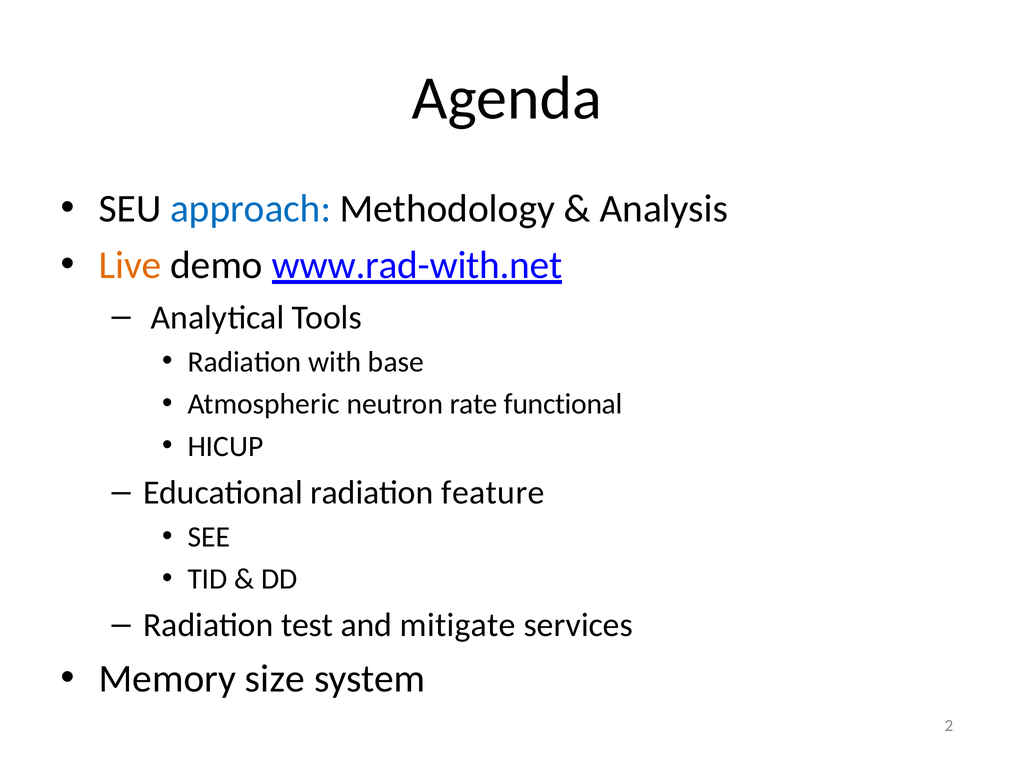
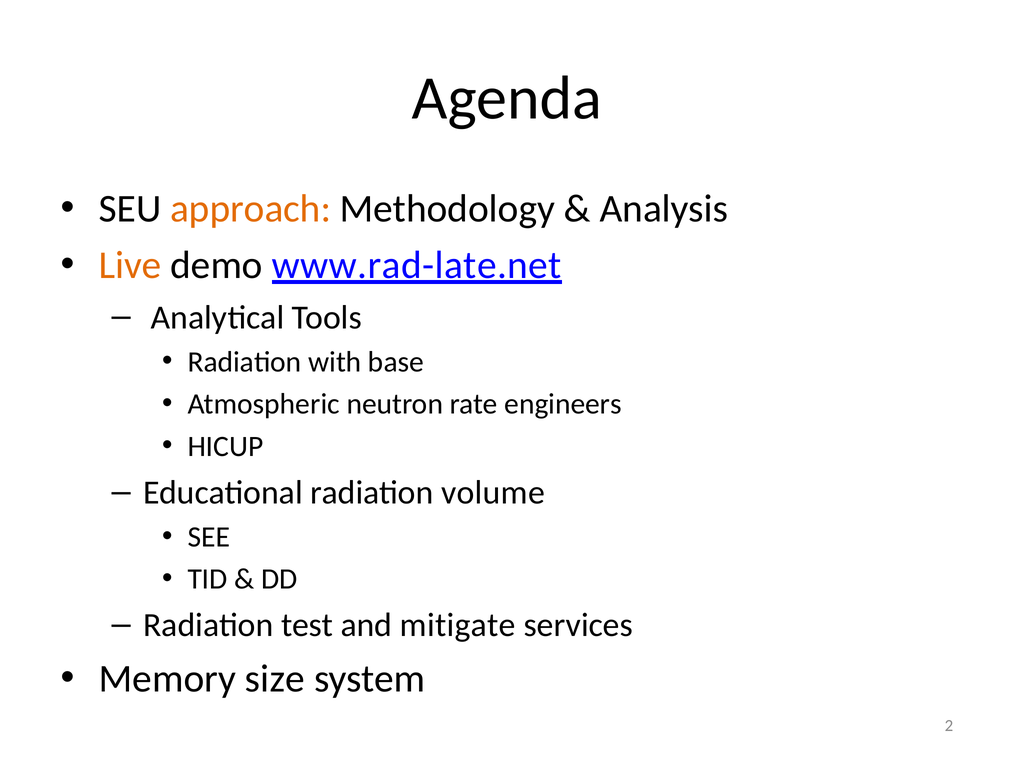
approach colour: blue -> orange
www.rad-with.net: www.rad-with.net -> www.rad-late.net
functional: functional -> engineers
feature: feature -> volume
